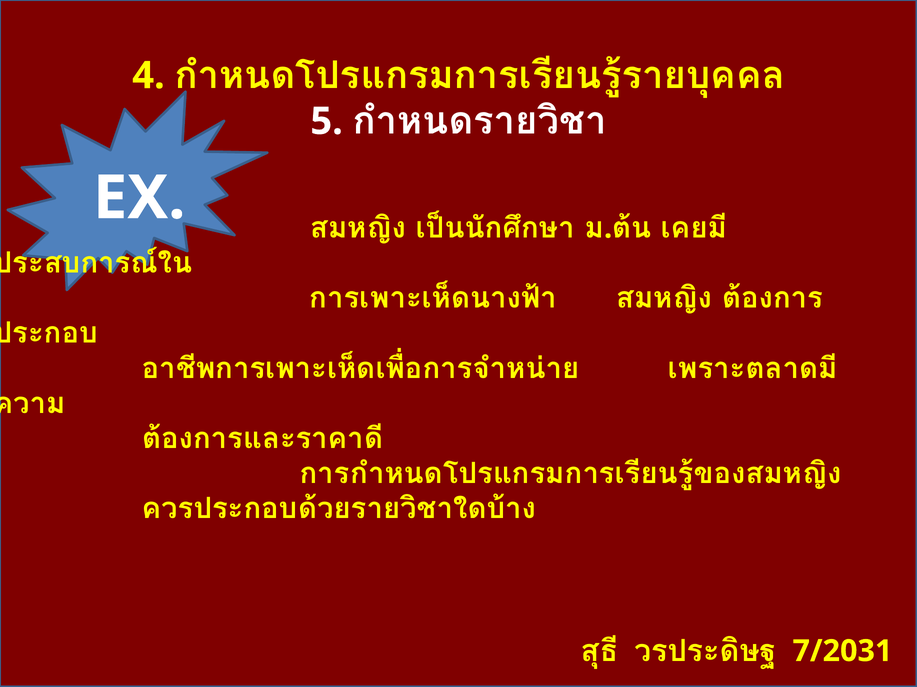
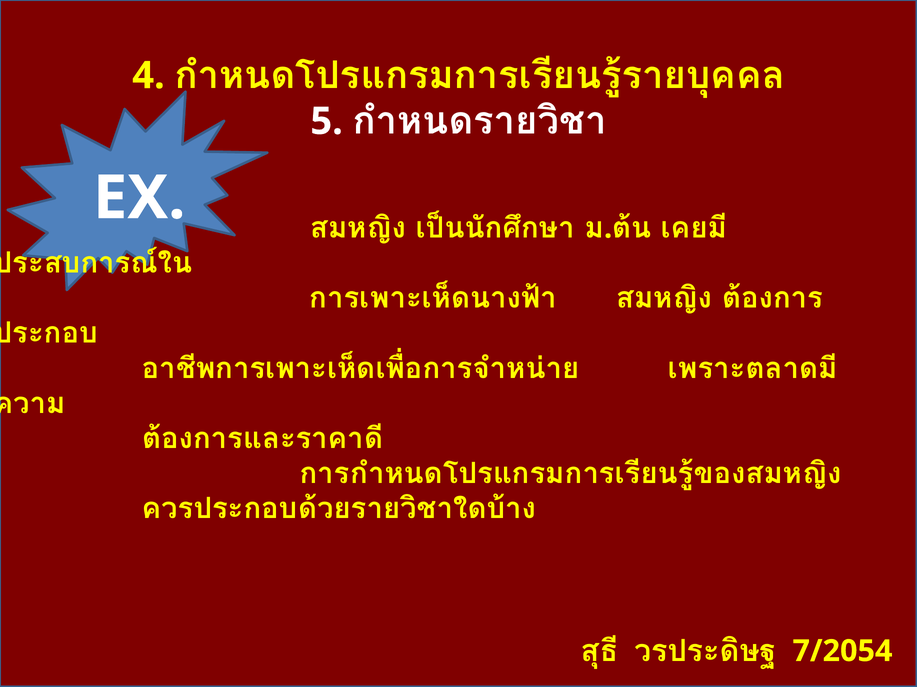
7/2031: 7/2031 -> 7/2054
